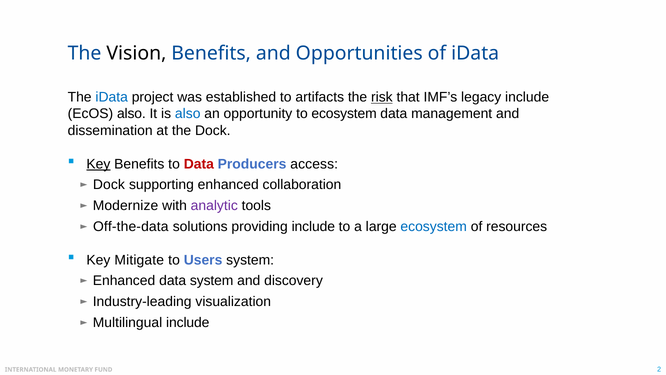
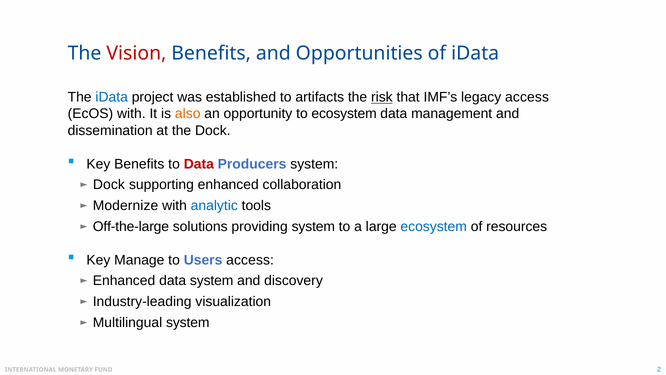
Vision colour: black -> red
legacy include: include -> access
EcOS also: also -> with
also at (188, 114) colour: blue -> orange
Key at (98, 164) underline: present -> none
Producers access: access -> system
analytic colour: purple -> blue
Off-the-data: Off-the-data -> Off-the-large
providing include: include -> system
Mitigate: Mitigate -> Manage
Users system: system -> access
Multilingual include: include -> system
